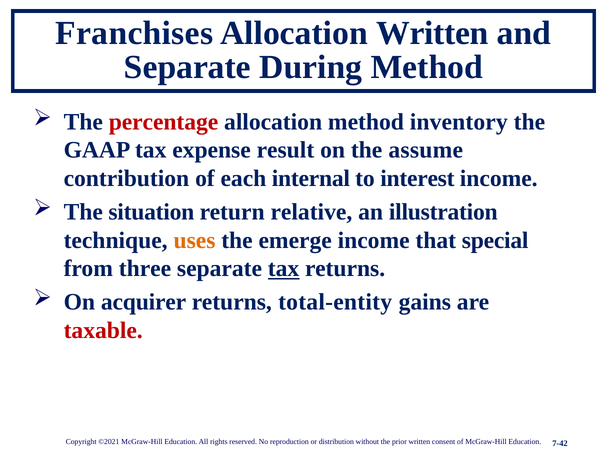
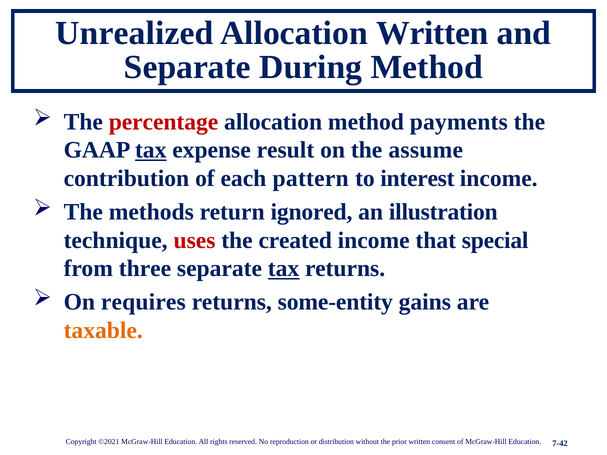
Franchises: Franchises -> Unrealized
inventory: inventory -> payments
tax at (151, 150) underline: none -> present
internal: internal -> pattern
situation: situation -> methods
relative: relative -> ignored
uses colour: orange -> red
emerge: emerge -> created
acquirer: acquirer -> requires
total-entity: total-entity -> some-entity
taxable colour: red -> orange
